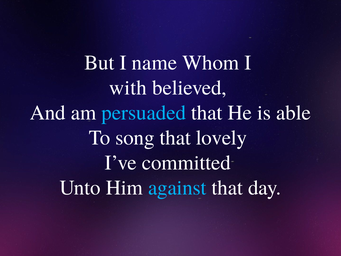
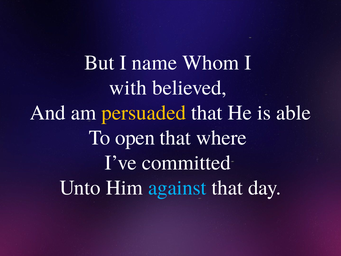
persuaded colour: light blue -> yellow
song: song -> open
lovely: lovely -> where
